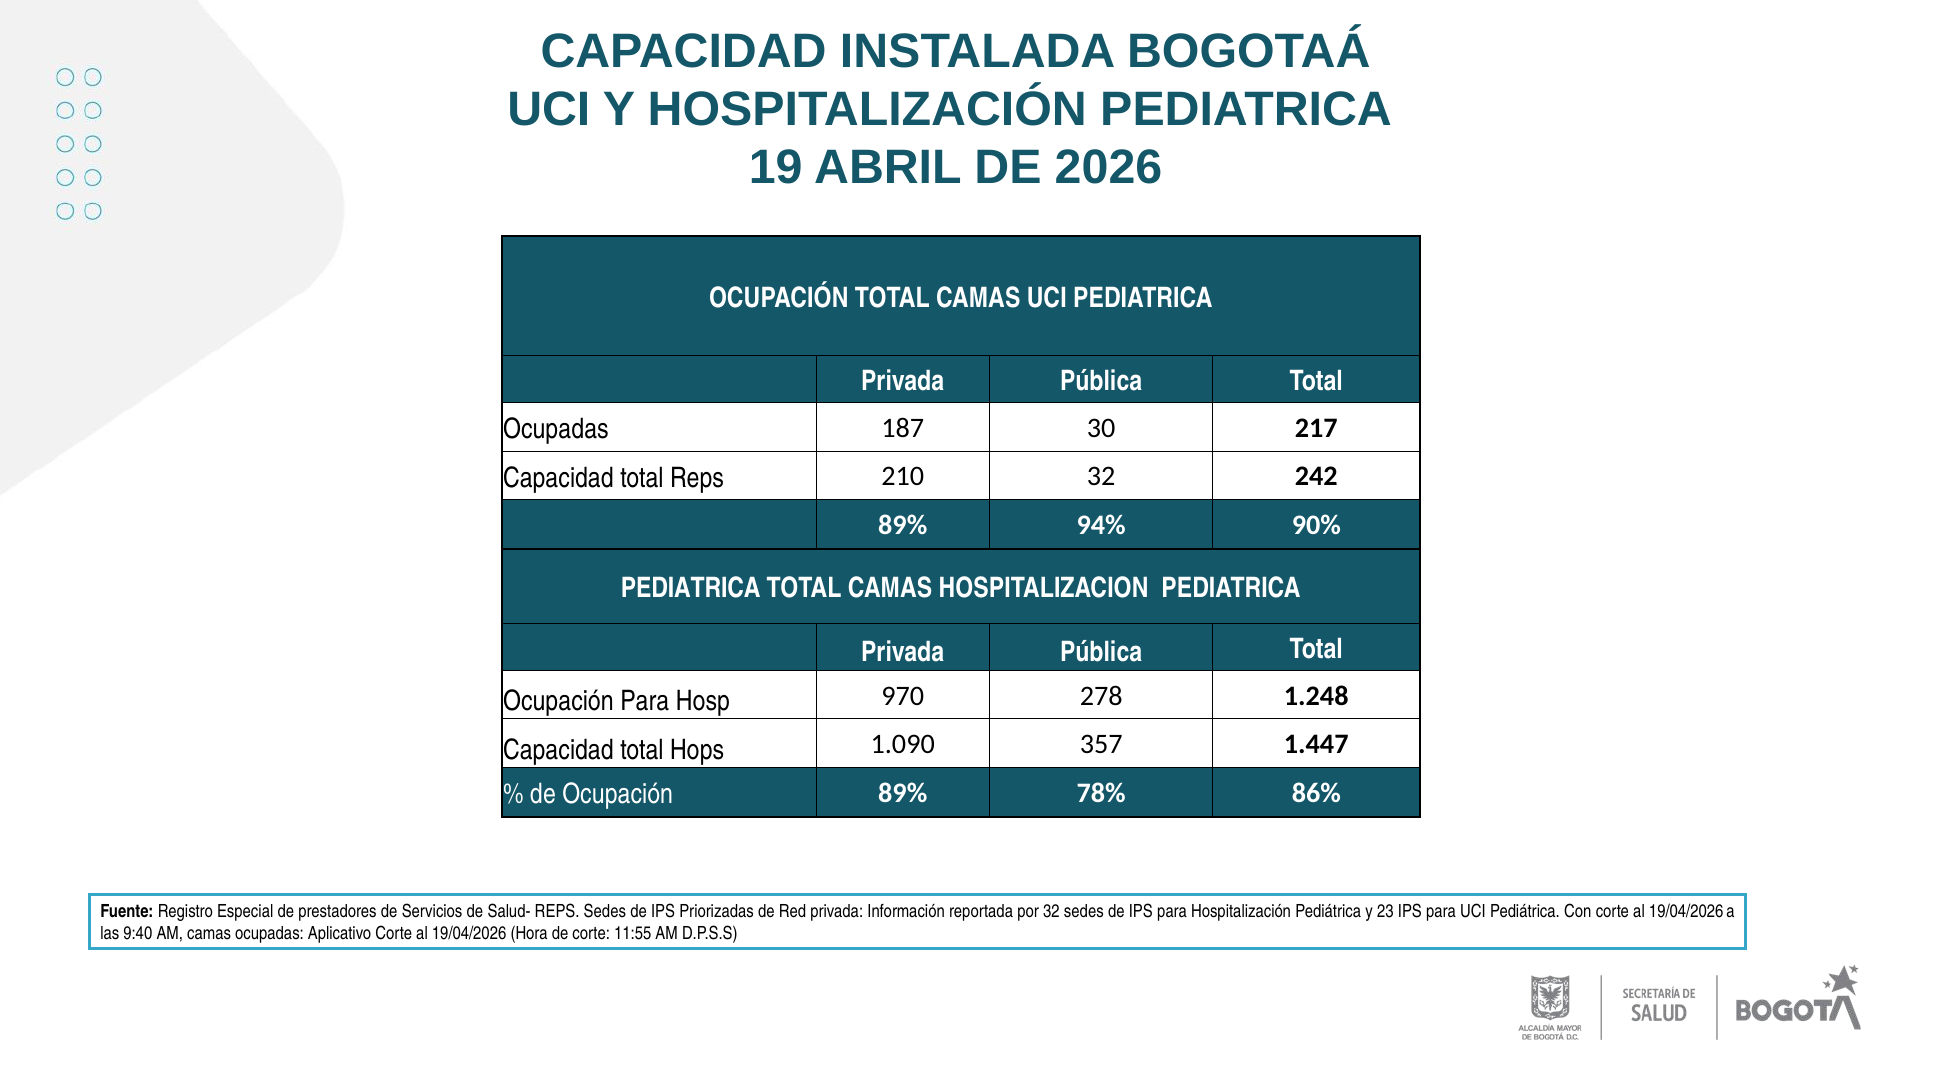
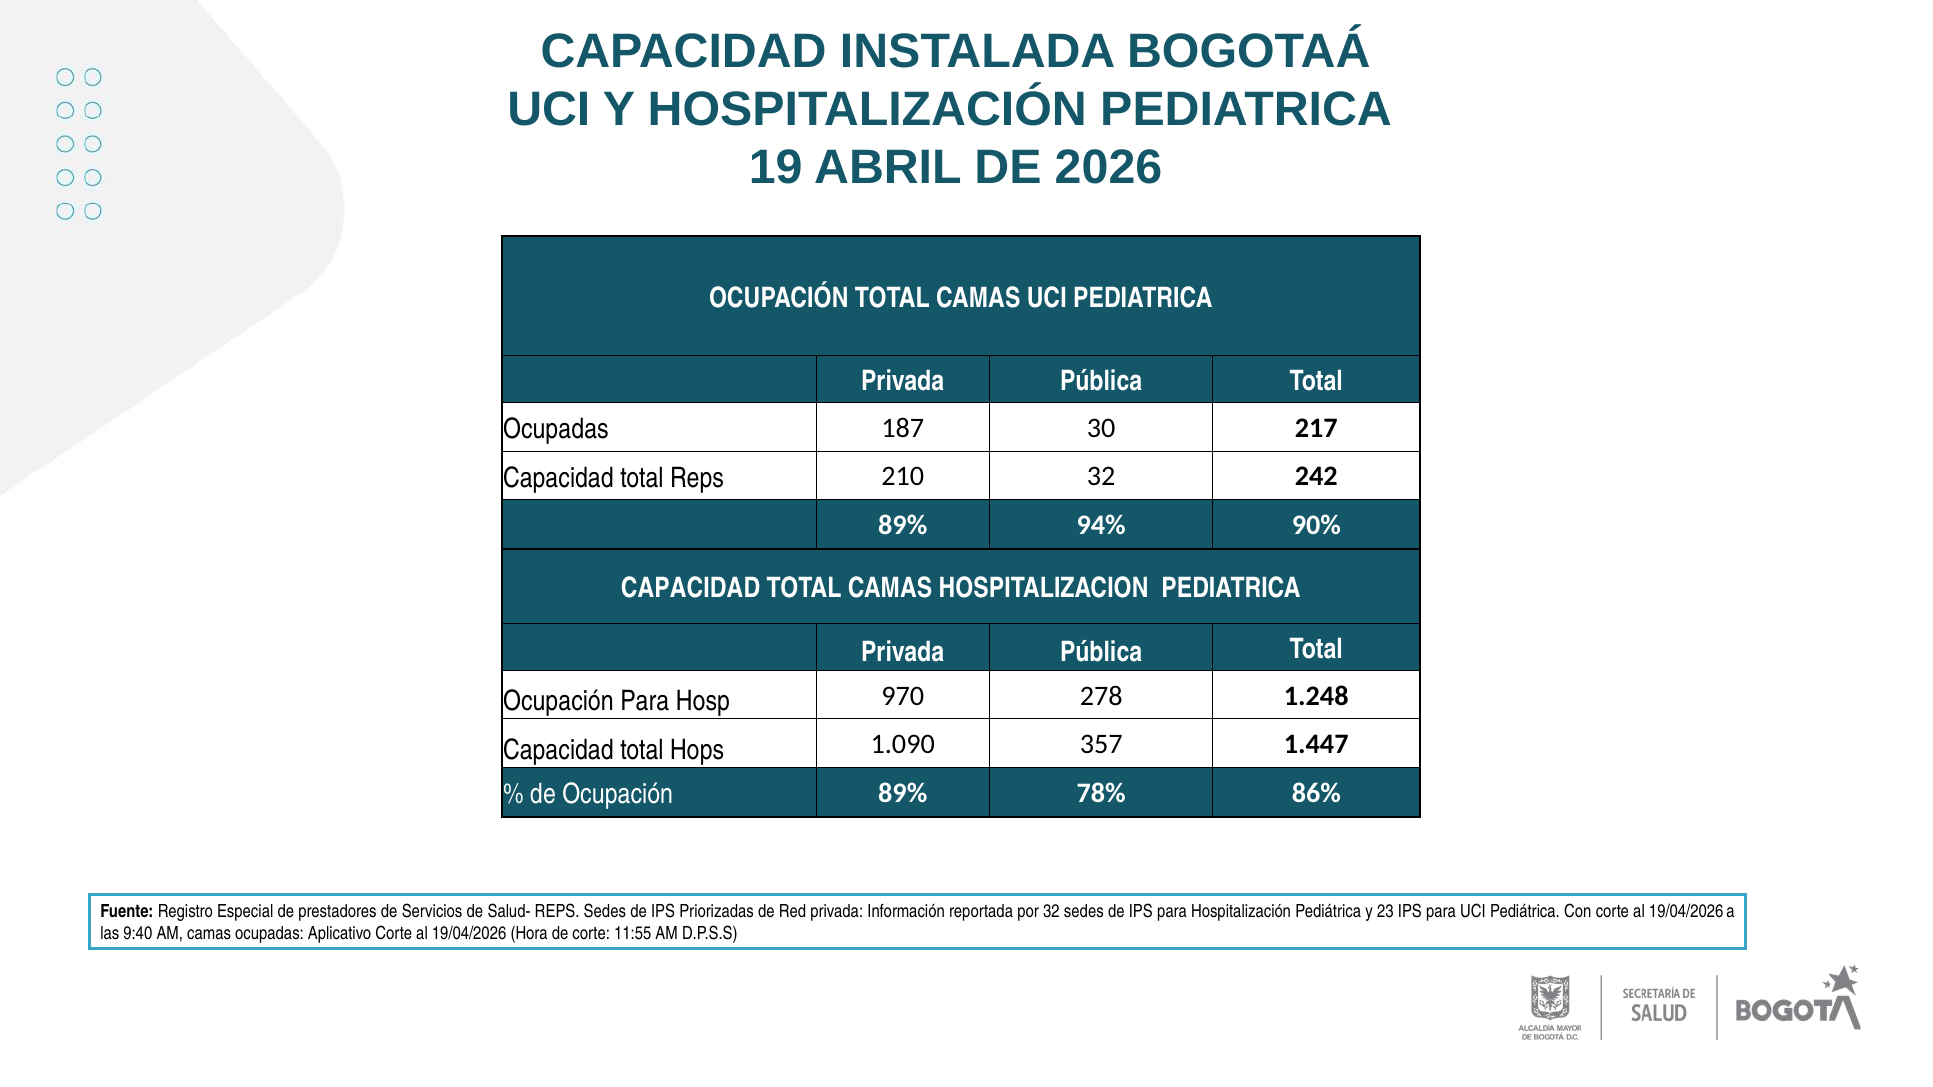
PEDIATRICA at (691, 589): PEDIATRICA -> CAPACIDAD
